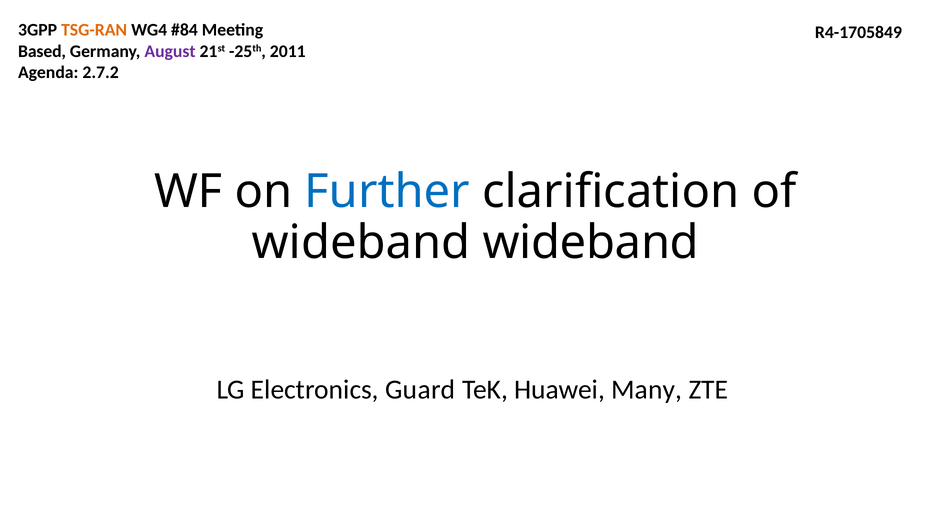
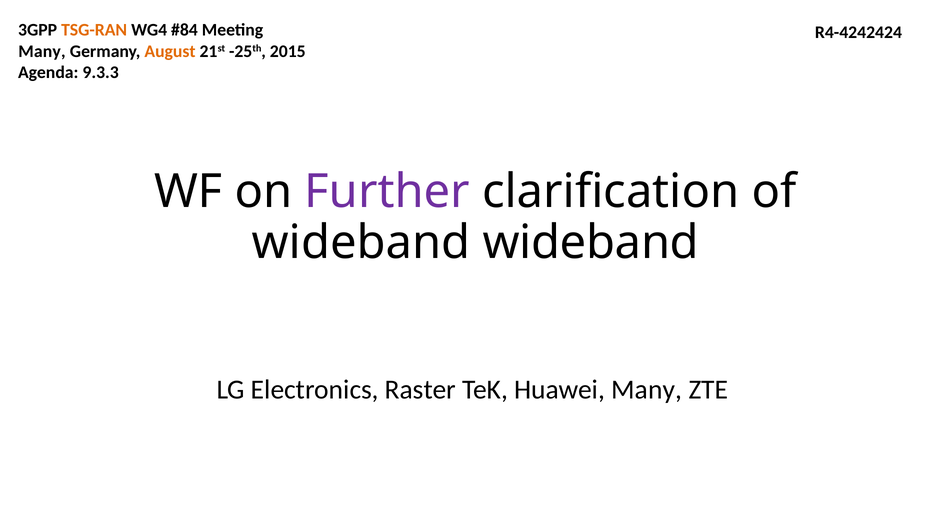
R4-1705849: R4-1705849 -> R4-4242424
Based at (42, 51): Based -> Many
August colour: purple -> orange
2011: 2011 -> 2015
2.7.2: 2.7.2 -> 9.3.3
Further colour: blue -> purple
Guard: Guard -> Raster
